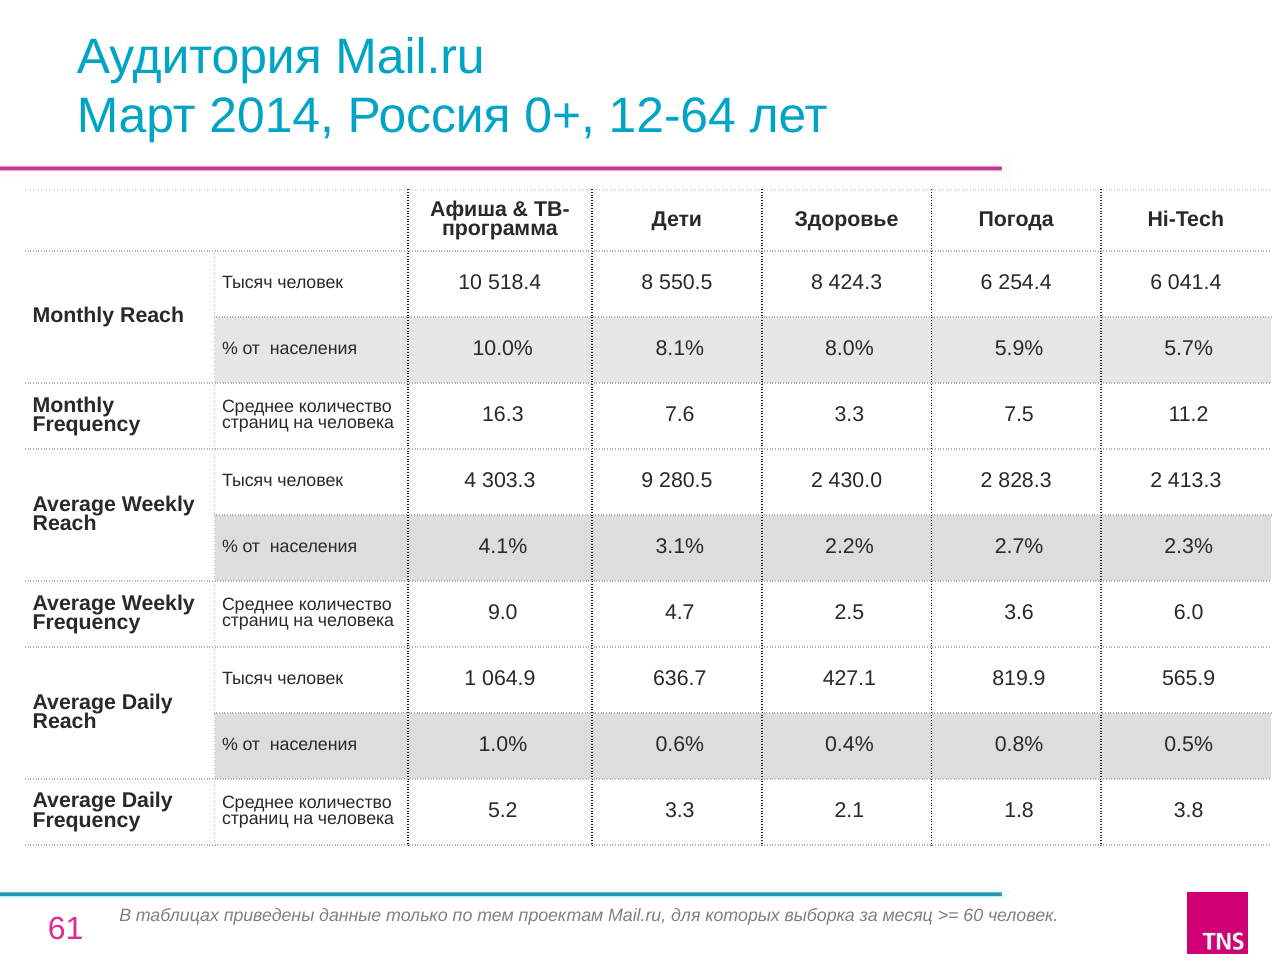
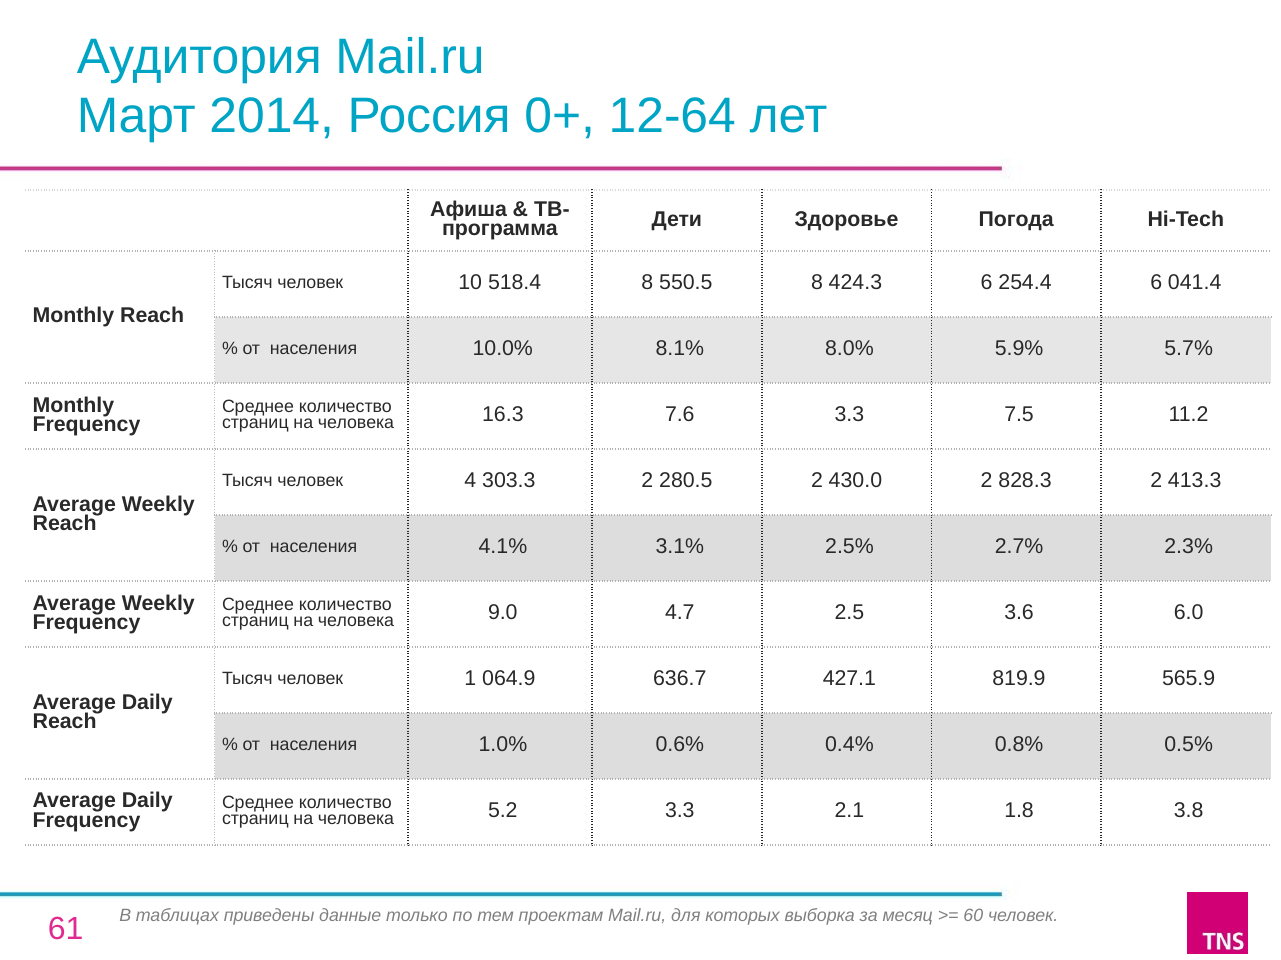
303.3 9: 9 -> 2
2.2%: 2.2% -> 2.5%
